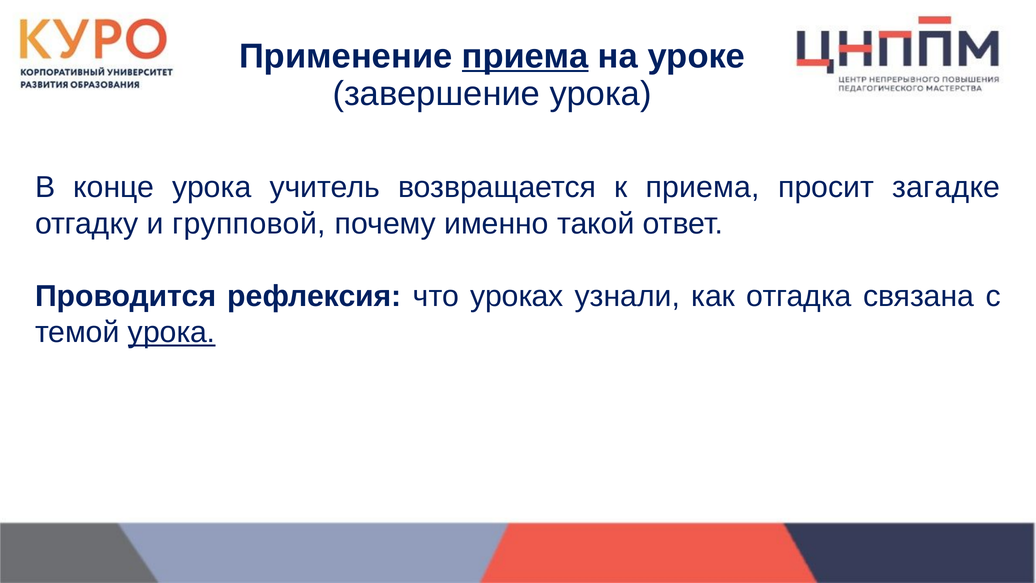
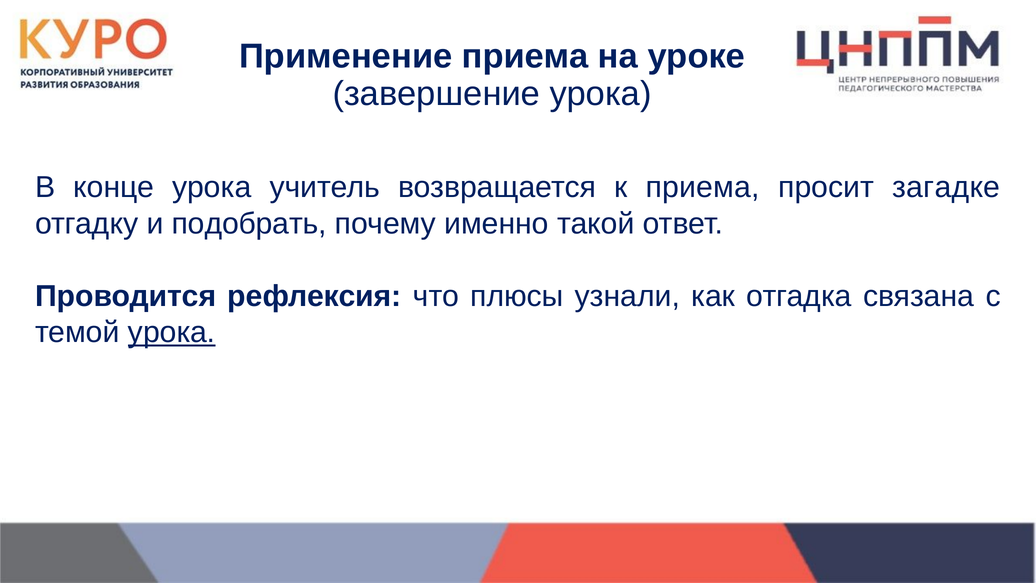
приема at (525, 56) underline: present -> none
групповой: групповой -> подобрать
уроках: уроках -> плюсы
